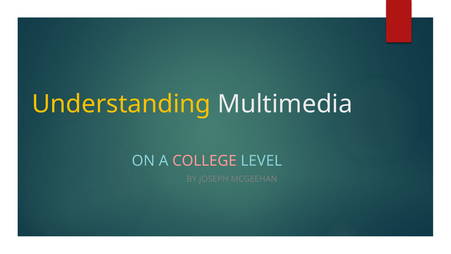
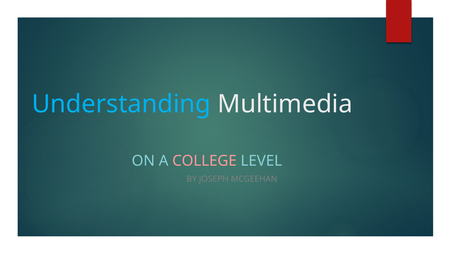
Understanding colour: yellow -> light blue
